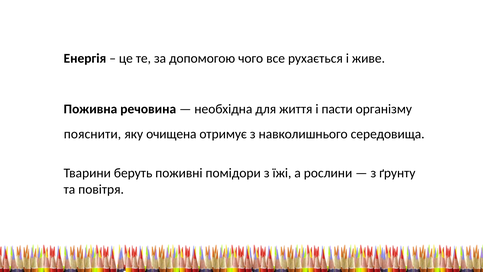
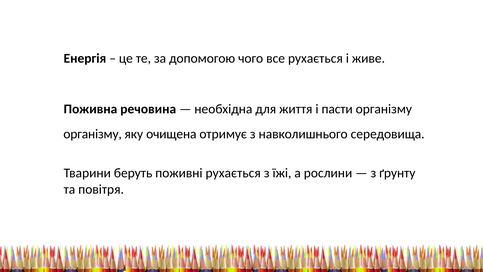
пояснити at (92, 134): пояснити -> організму
поживні помідори: помідори -> рухається
